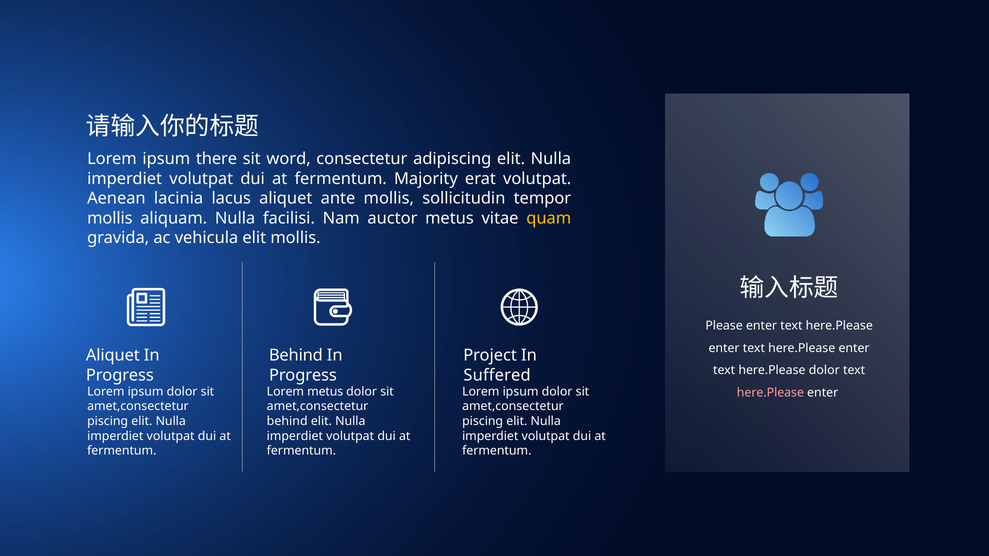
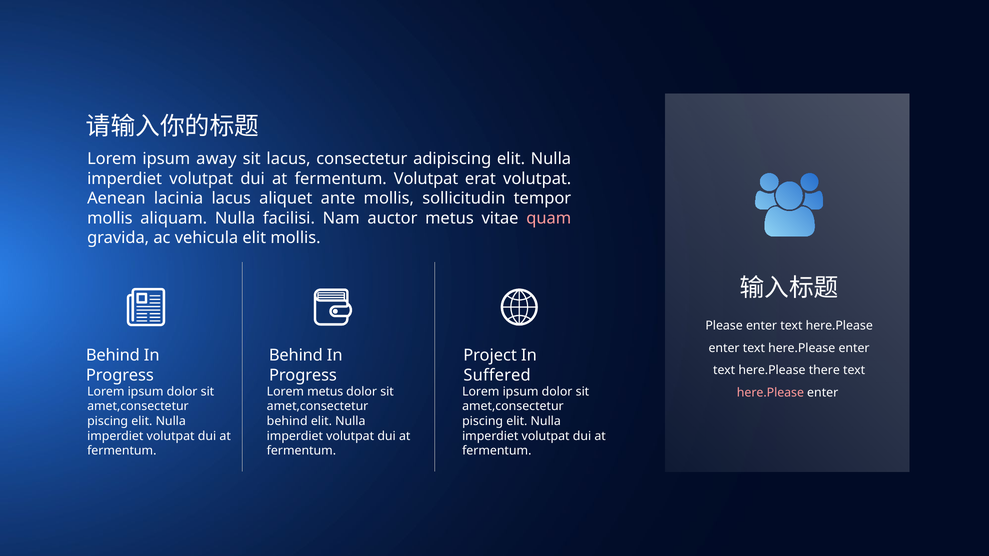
there: there -> away
sit word: word -> lacus
fermentum Majority: Majority -> Volutpat
quam colour: yellow -> pink
Aliquet at (113, 356): Aliquet -> Behind
here.Please dolor: dolor -> there
